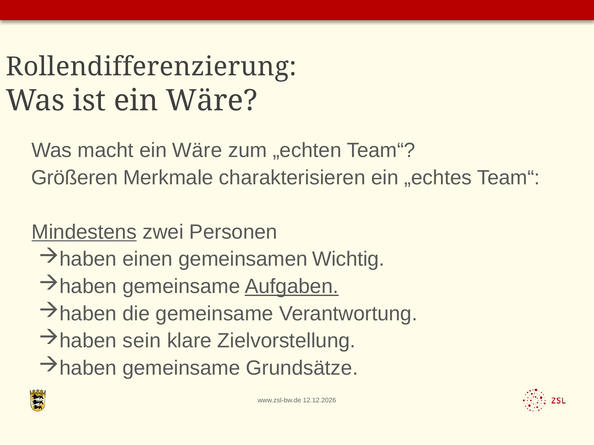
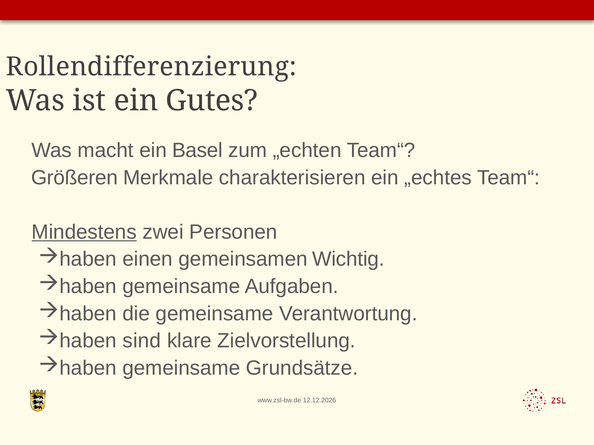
ist ein Wäre: Wäre -> Gutes
macht ein Wäre: Wäre -> Basel
Aufgaben underline: present -> none
sein: sein -> sind
